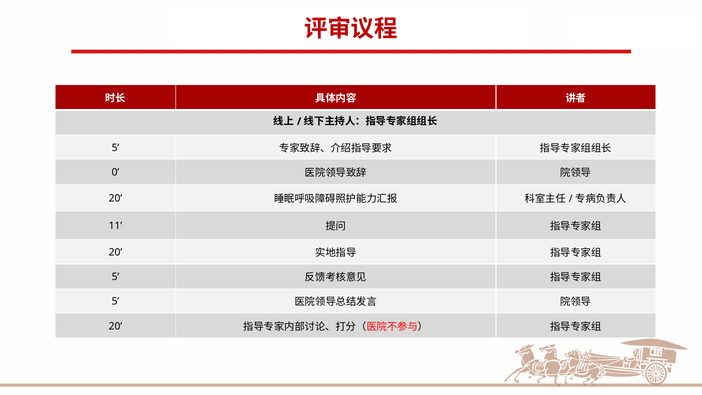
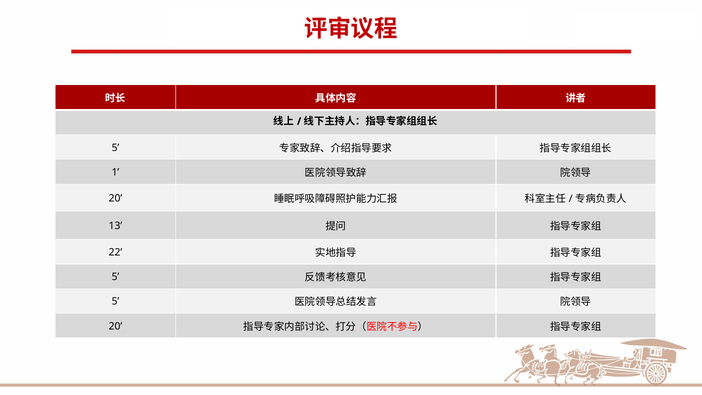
0: 0 -> 1
11: 11 -> 13
20 at (115, 252): 20 -> 22
